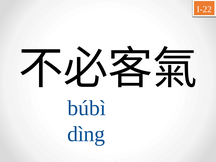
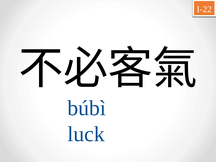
dìng: dìng -> luck
